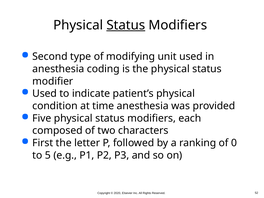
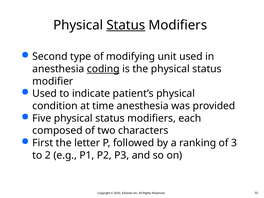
coding underline: none -> present
0: 0 -> 3
5: 5 -> 2
